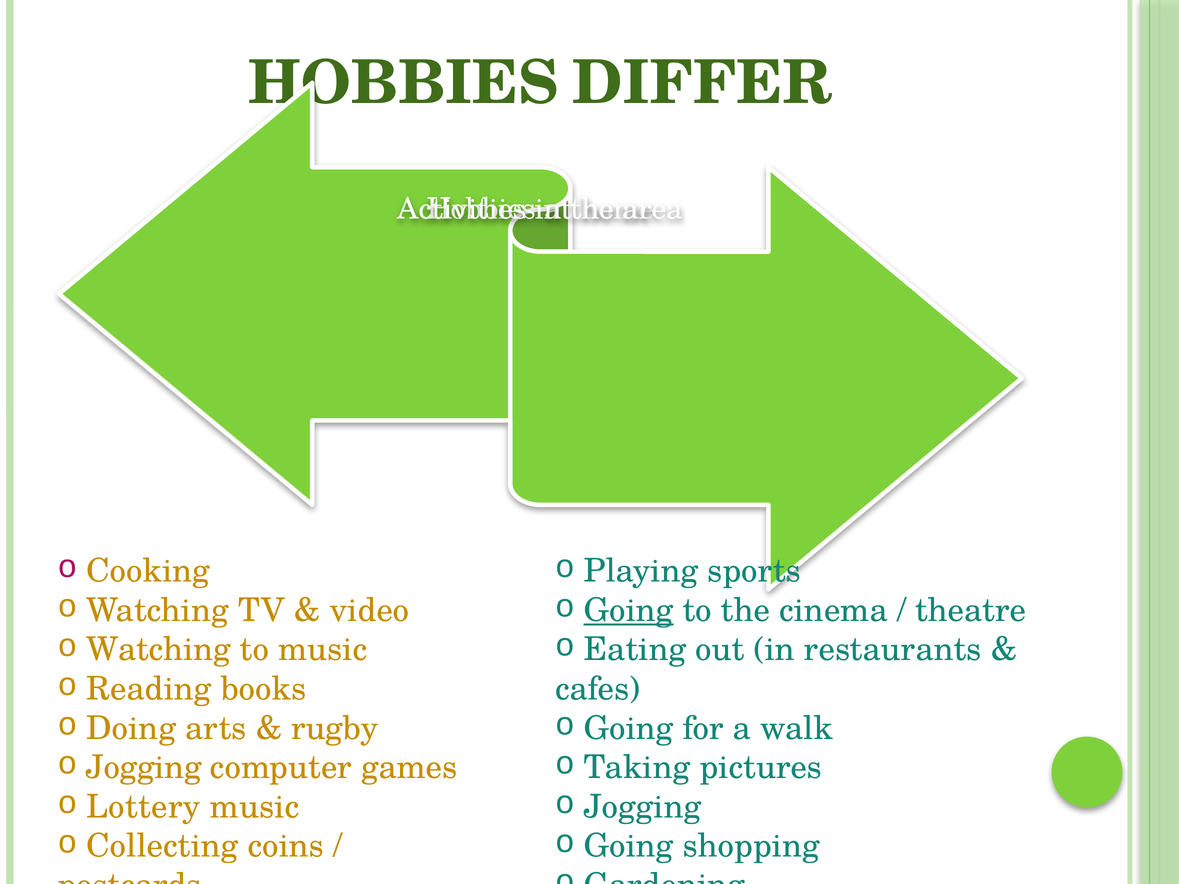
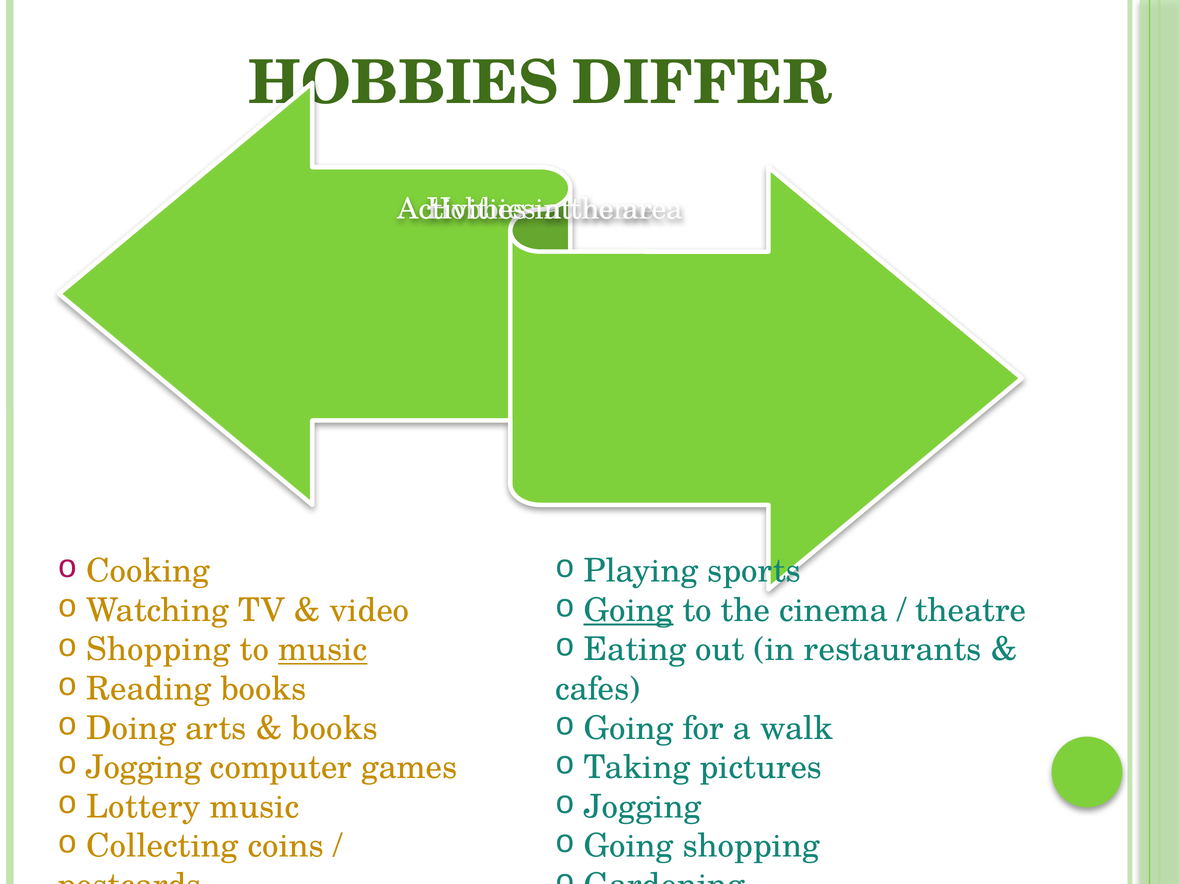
Watching at (158, 650): Watching -> Shopping
music at (323, 650) underline: none -> present
rugby at (335, 728): rugby -> books
